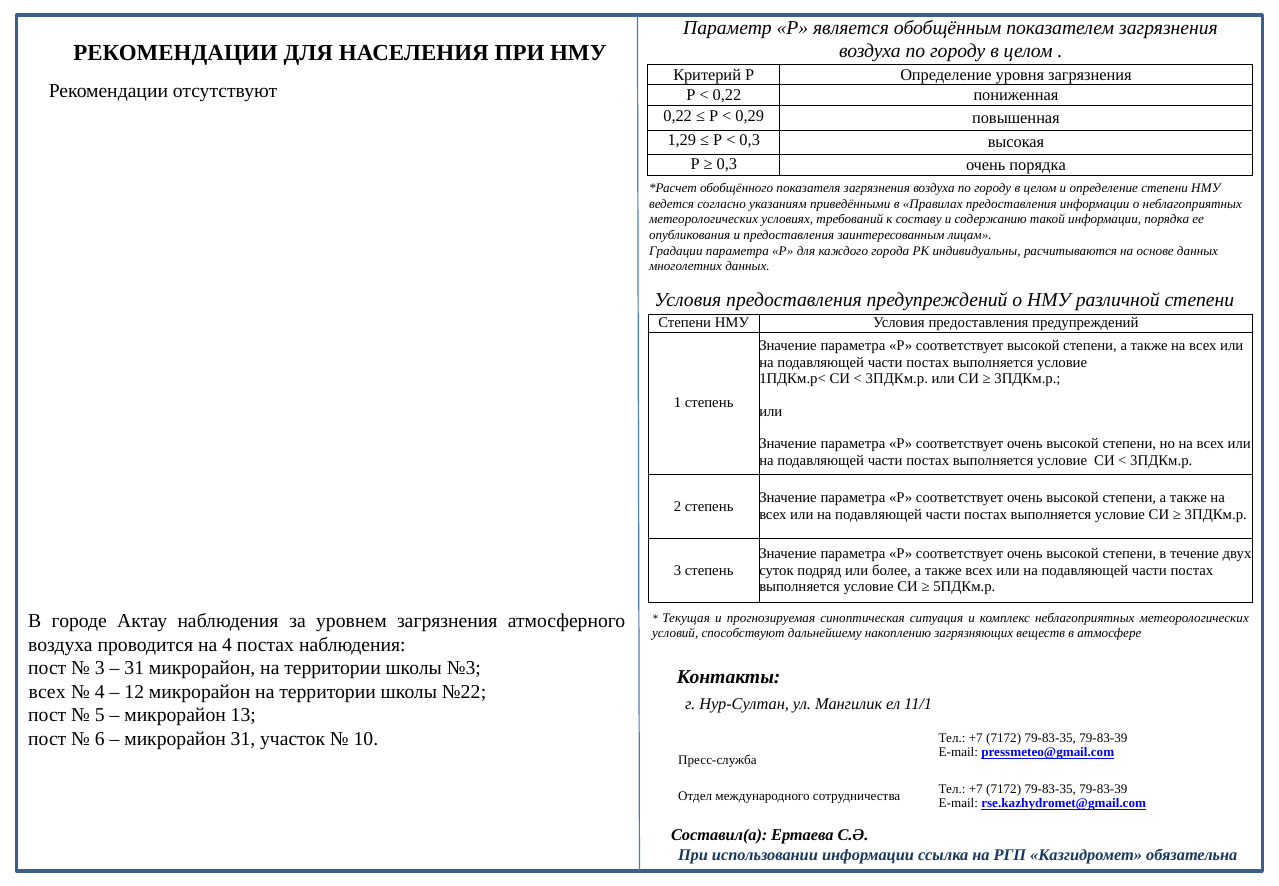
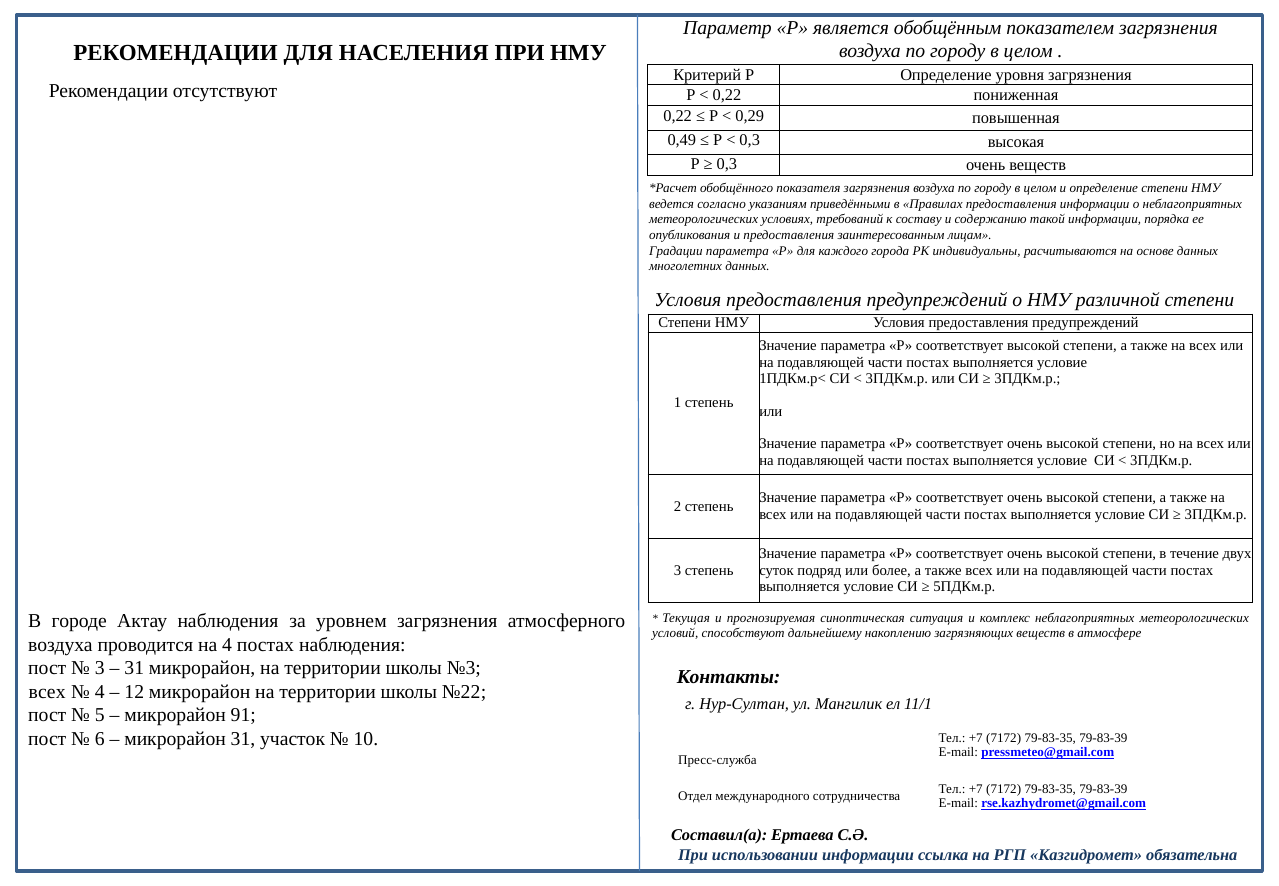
1,29: 1,29 -> 0,49
очень порядка: порядка -> веществ
13: 13 -> 91
